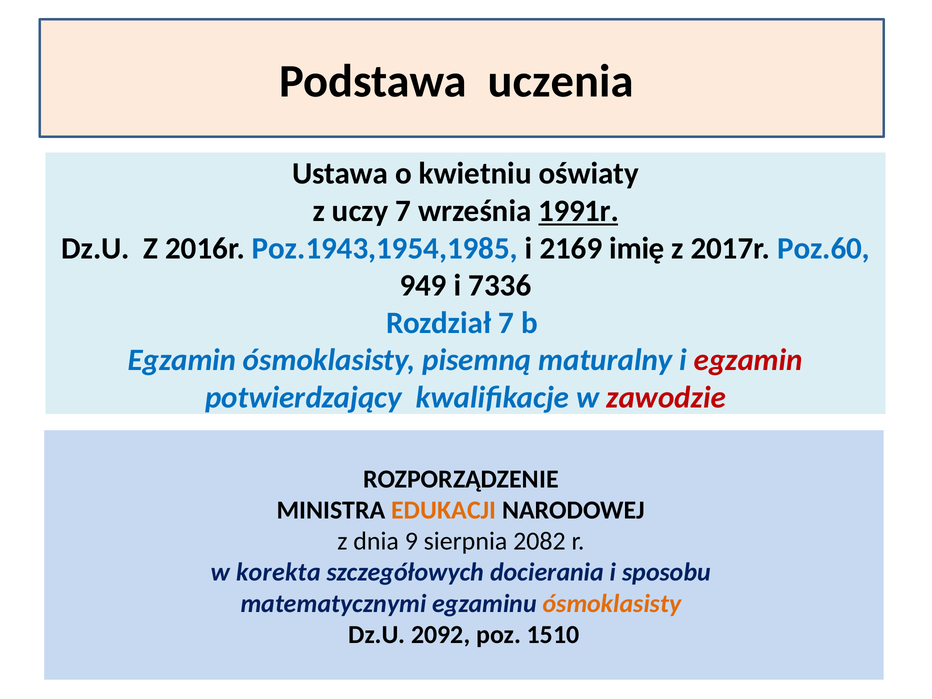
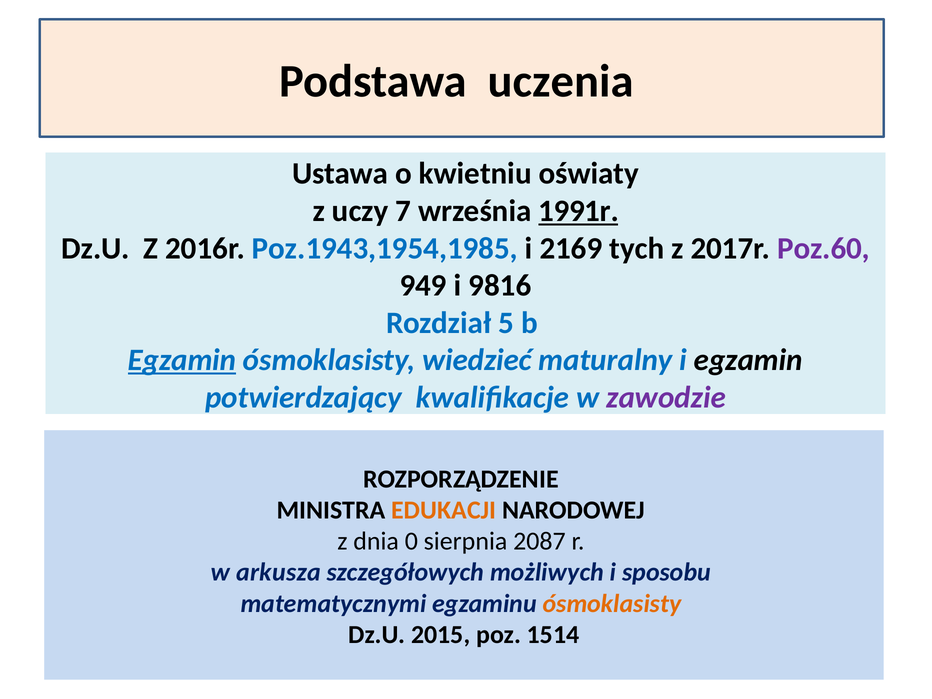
imię: imię -> tych
Poz.60 colour: blue -> purple
7336: 7336 -> 9816
Rozdział 7: 7 -> 5
Egzamin at (182, 360) underline: none -> present
pisemną: pisemną -> wiedzieć
egzamin at (748, 360) colour: red -> black
zawodzie colour: red -> purple
9: 9 -> 0
2082: 2082 -> 2087
korekta: korekta -> arkusza
docierania: docierania -> możliwych
2092: 2092 -> 2015
1510: 1510 -> 1514
